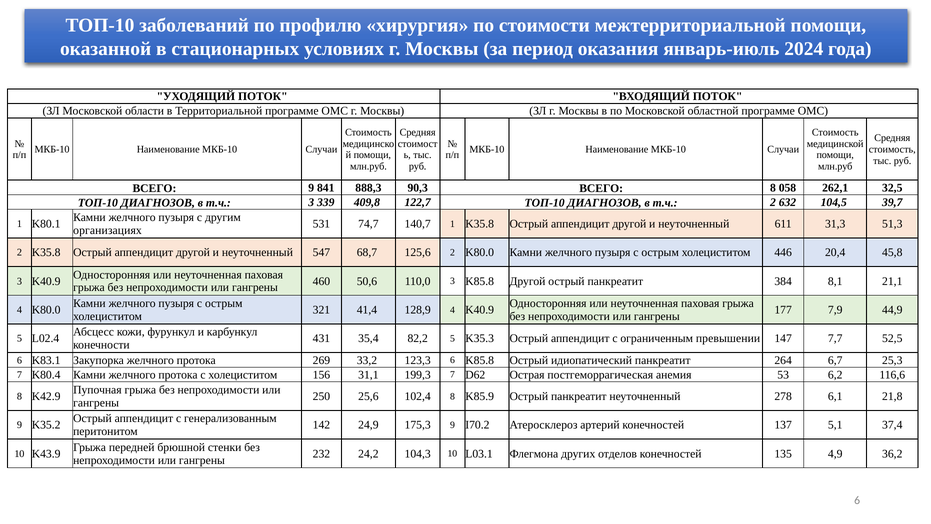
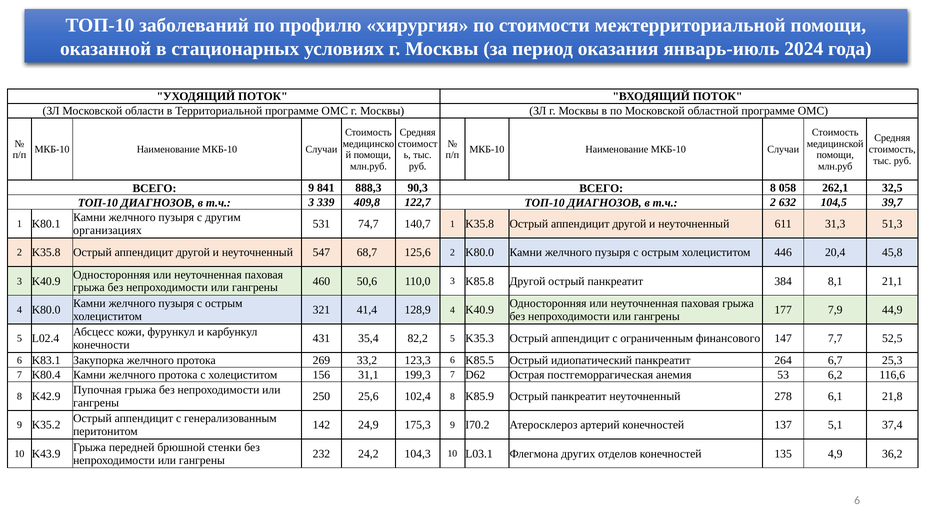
превышении: превышении -> финансового
6 K85.8: K85.8 -> K85.5
